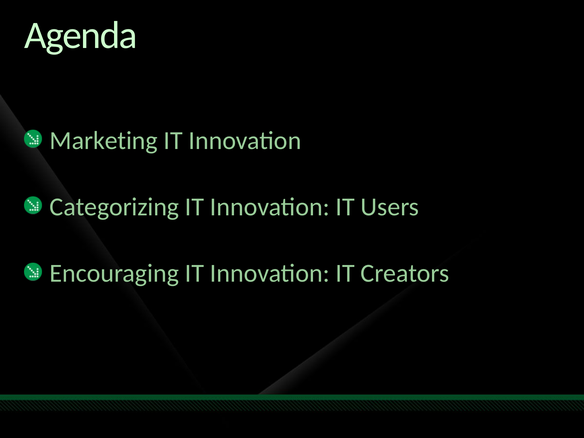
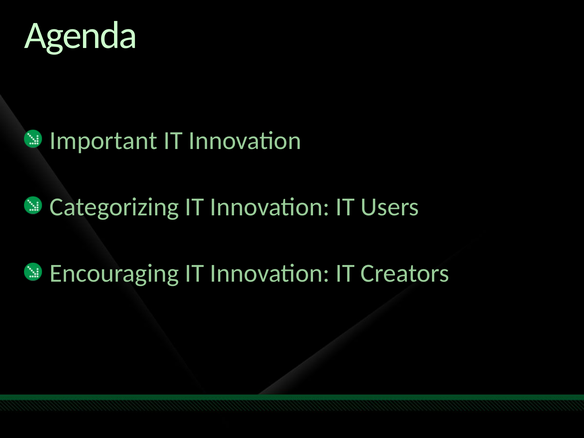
Marketing: Marketing -> Important
